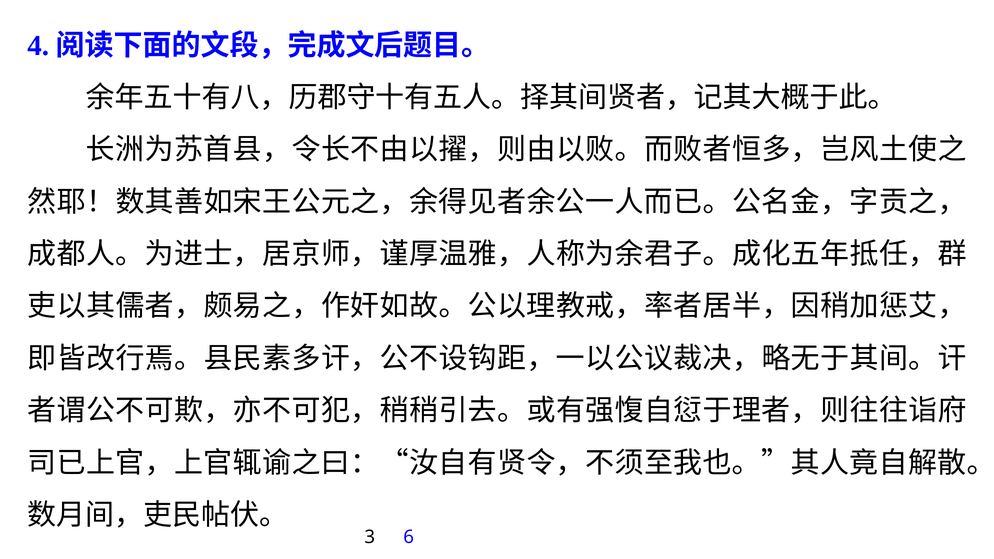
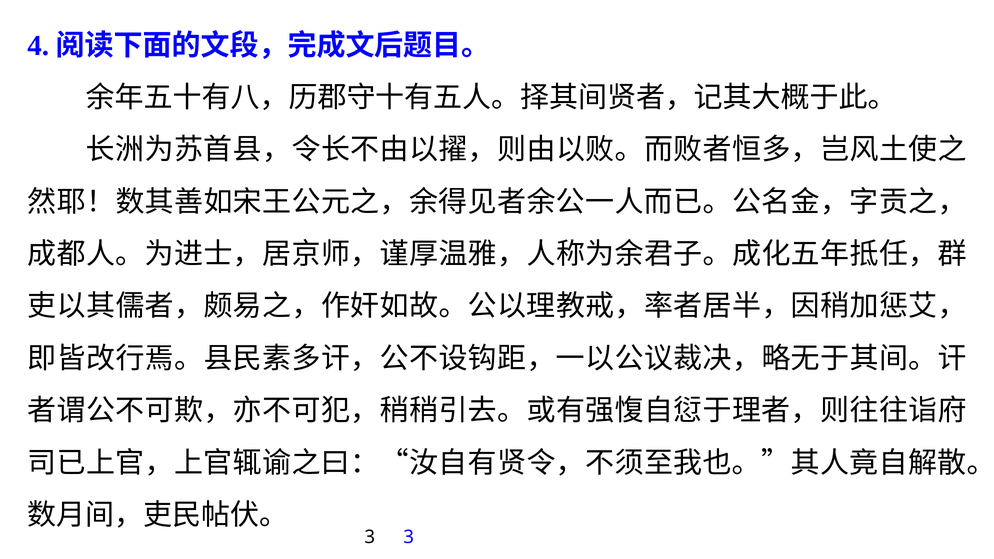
3 6: 6 -> 3
